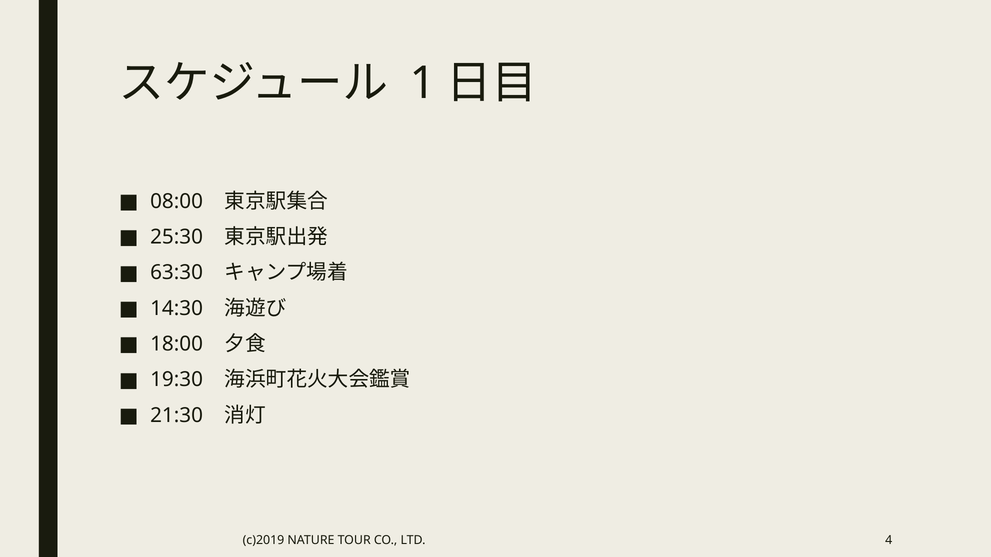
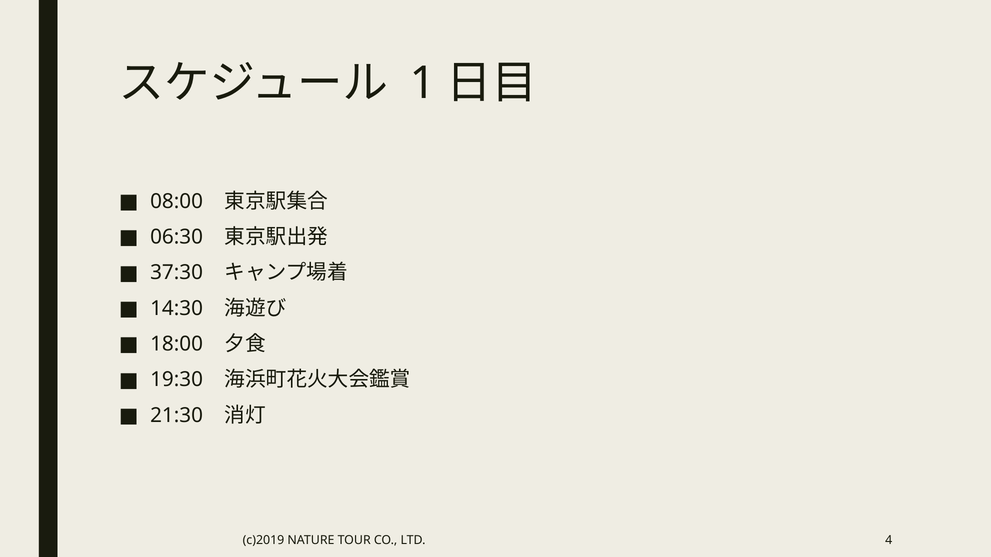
25:30: 25:30 -> 06:30
63:30: 63:30 -> 37:30
